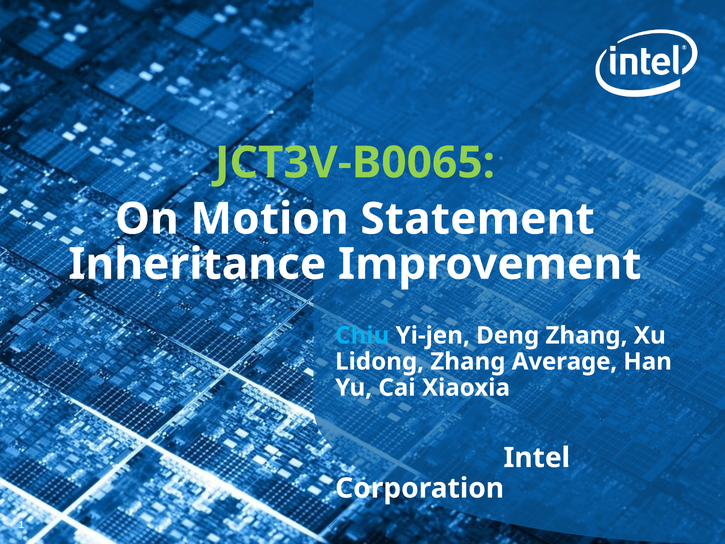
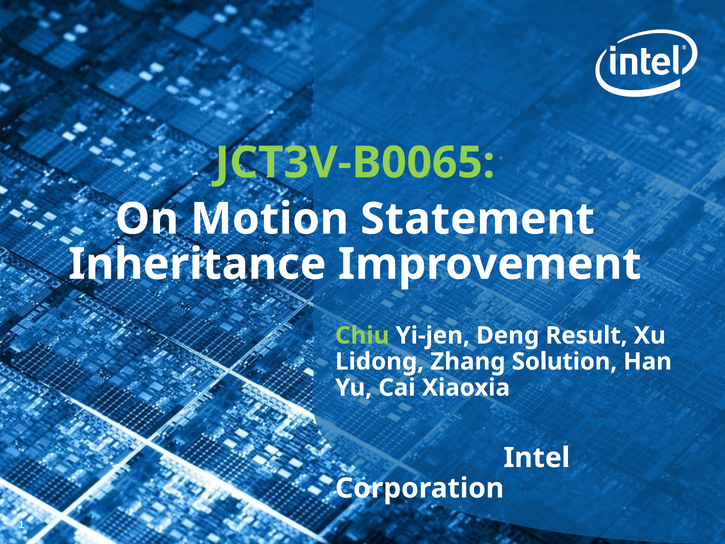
Chiu colour: light blue -> light green
Deng Zhang: Zhang -> Result
Average: Average -> Solution
